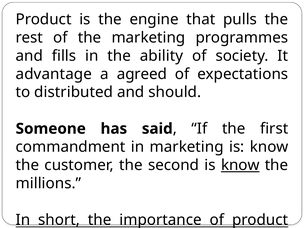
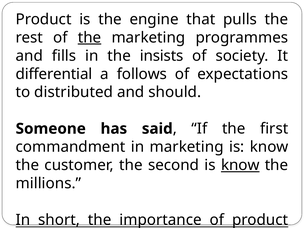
the at (90, 38) underline: none -> present
ability: ability -> insists
advantage: advantage -> differential
agreed: agreed -> follows
